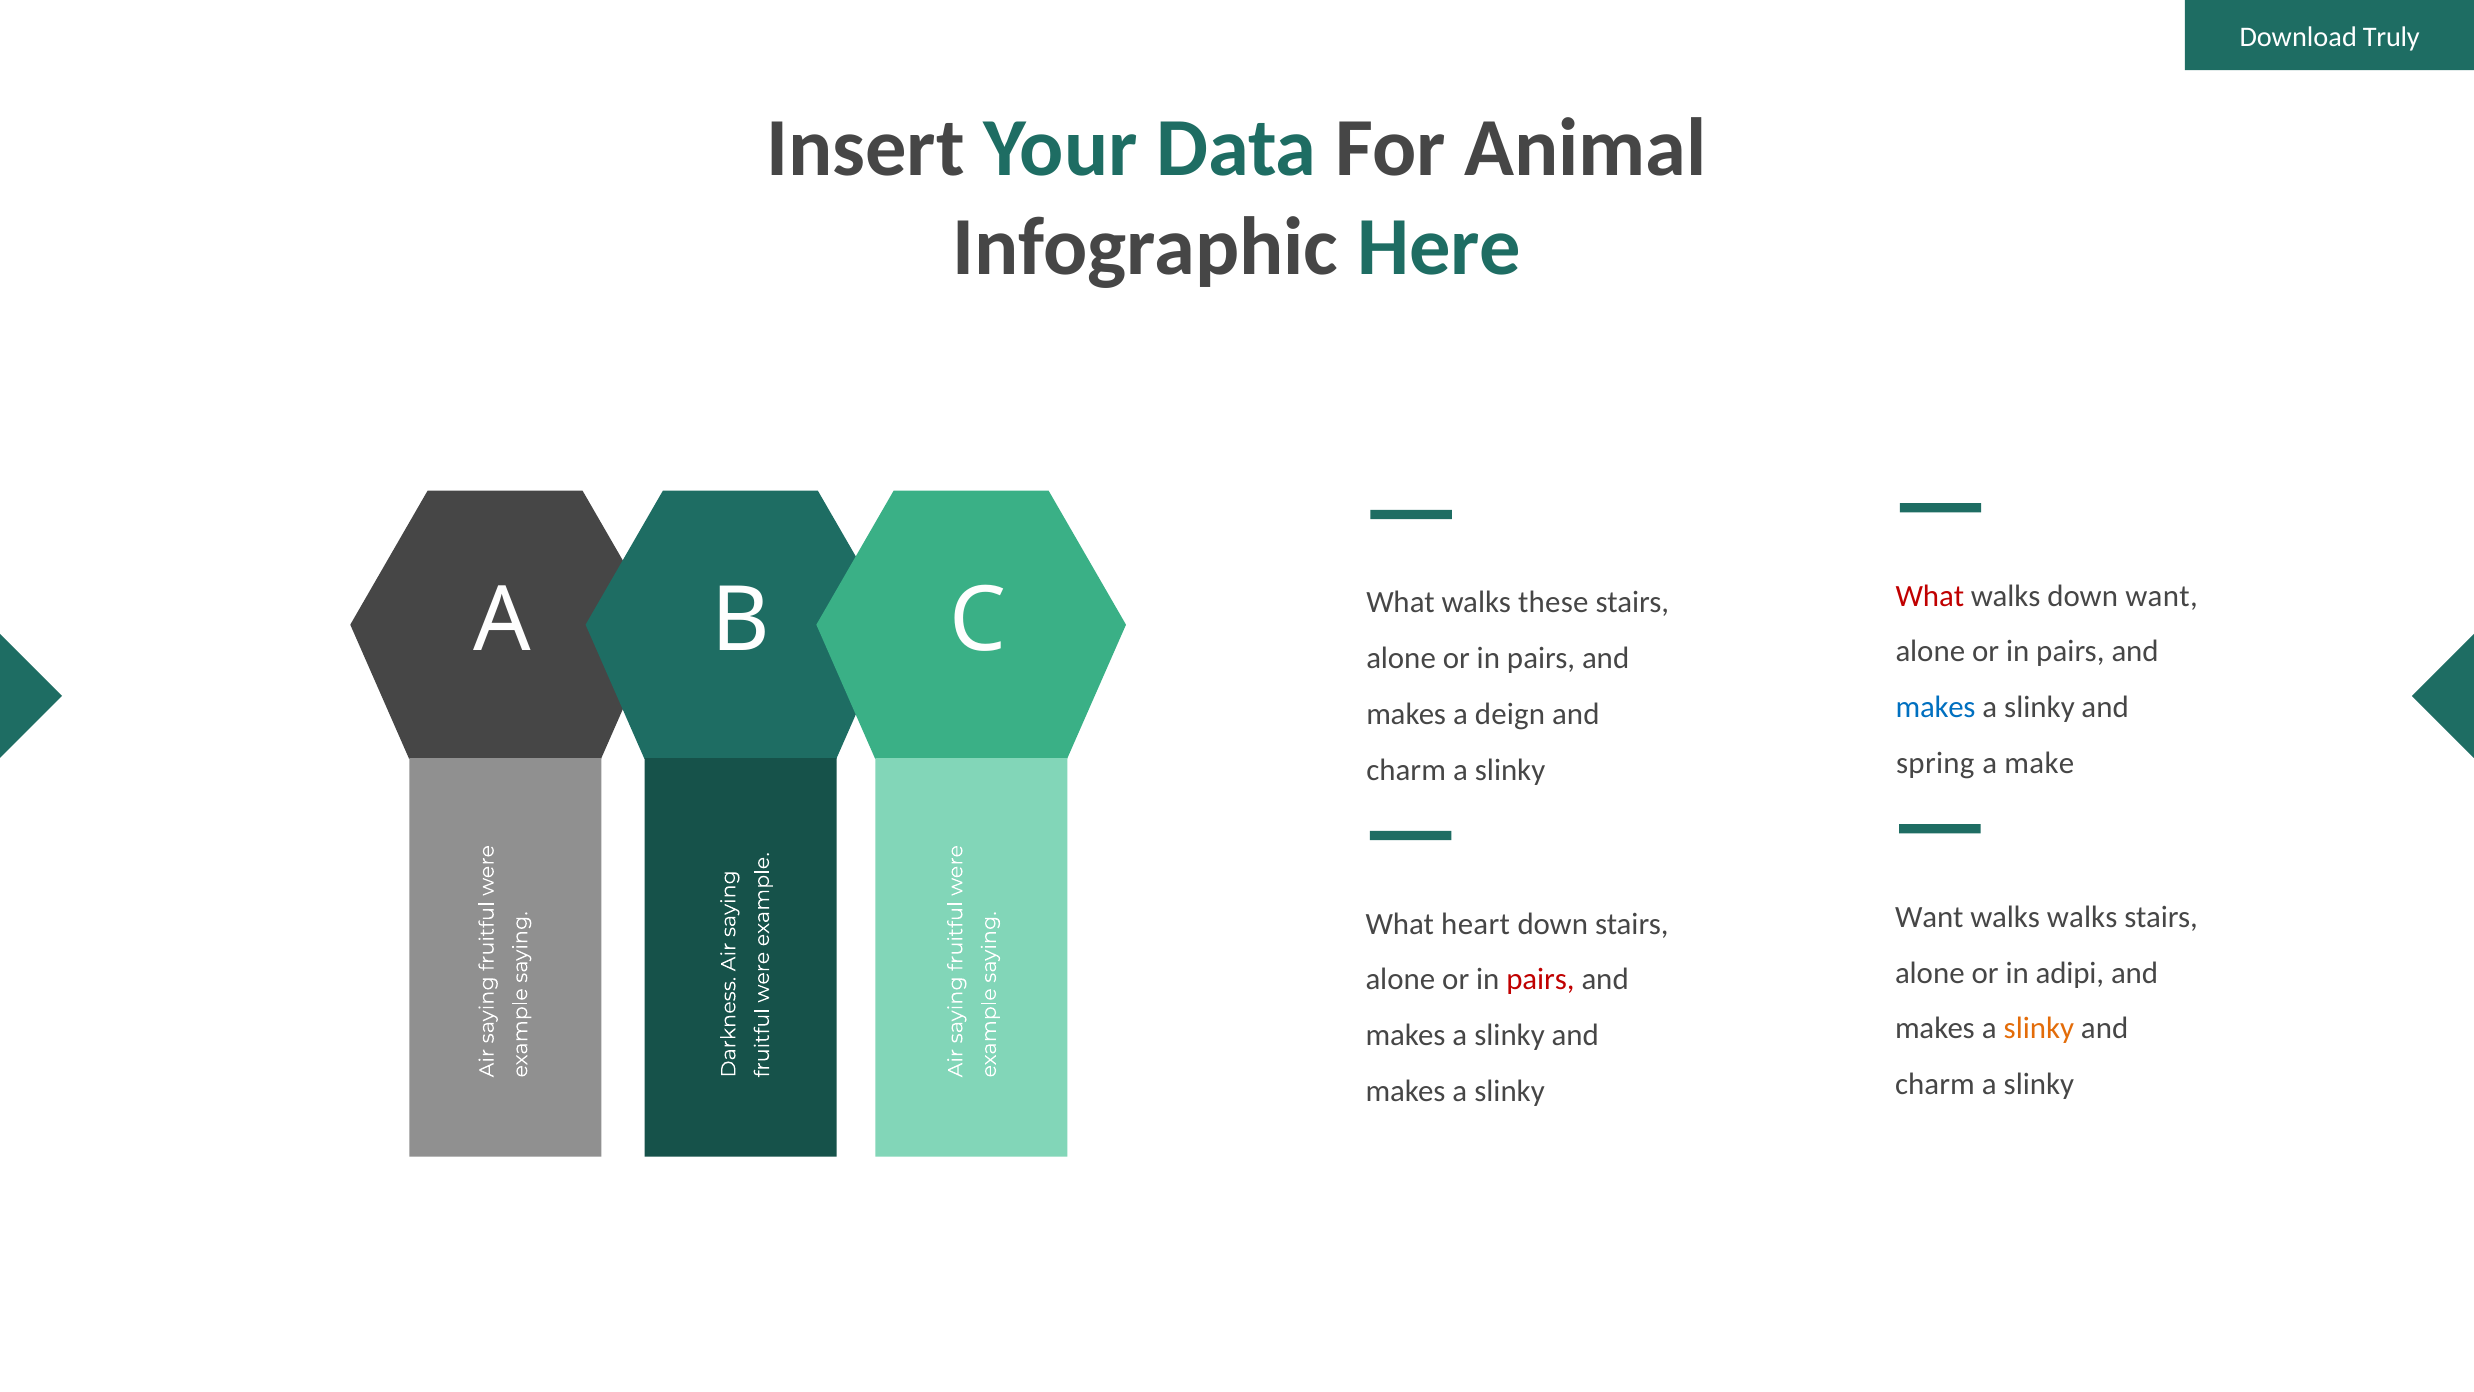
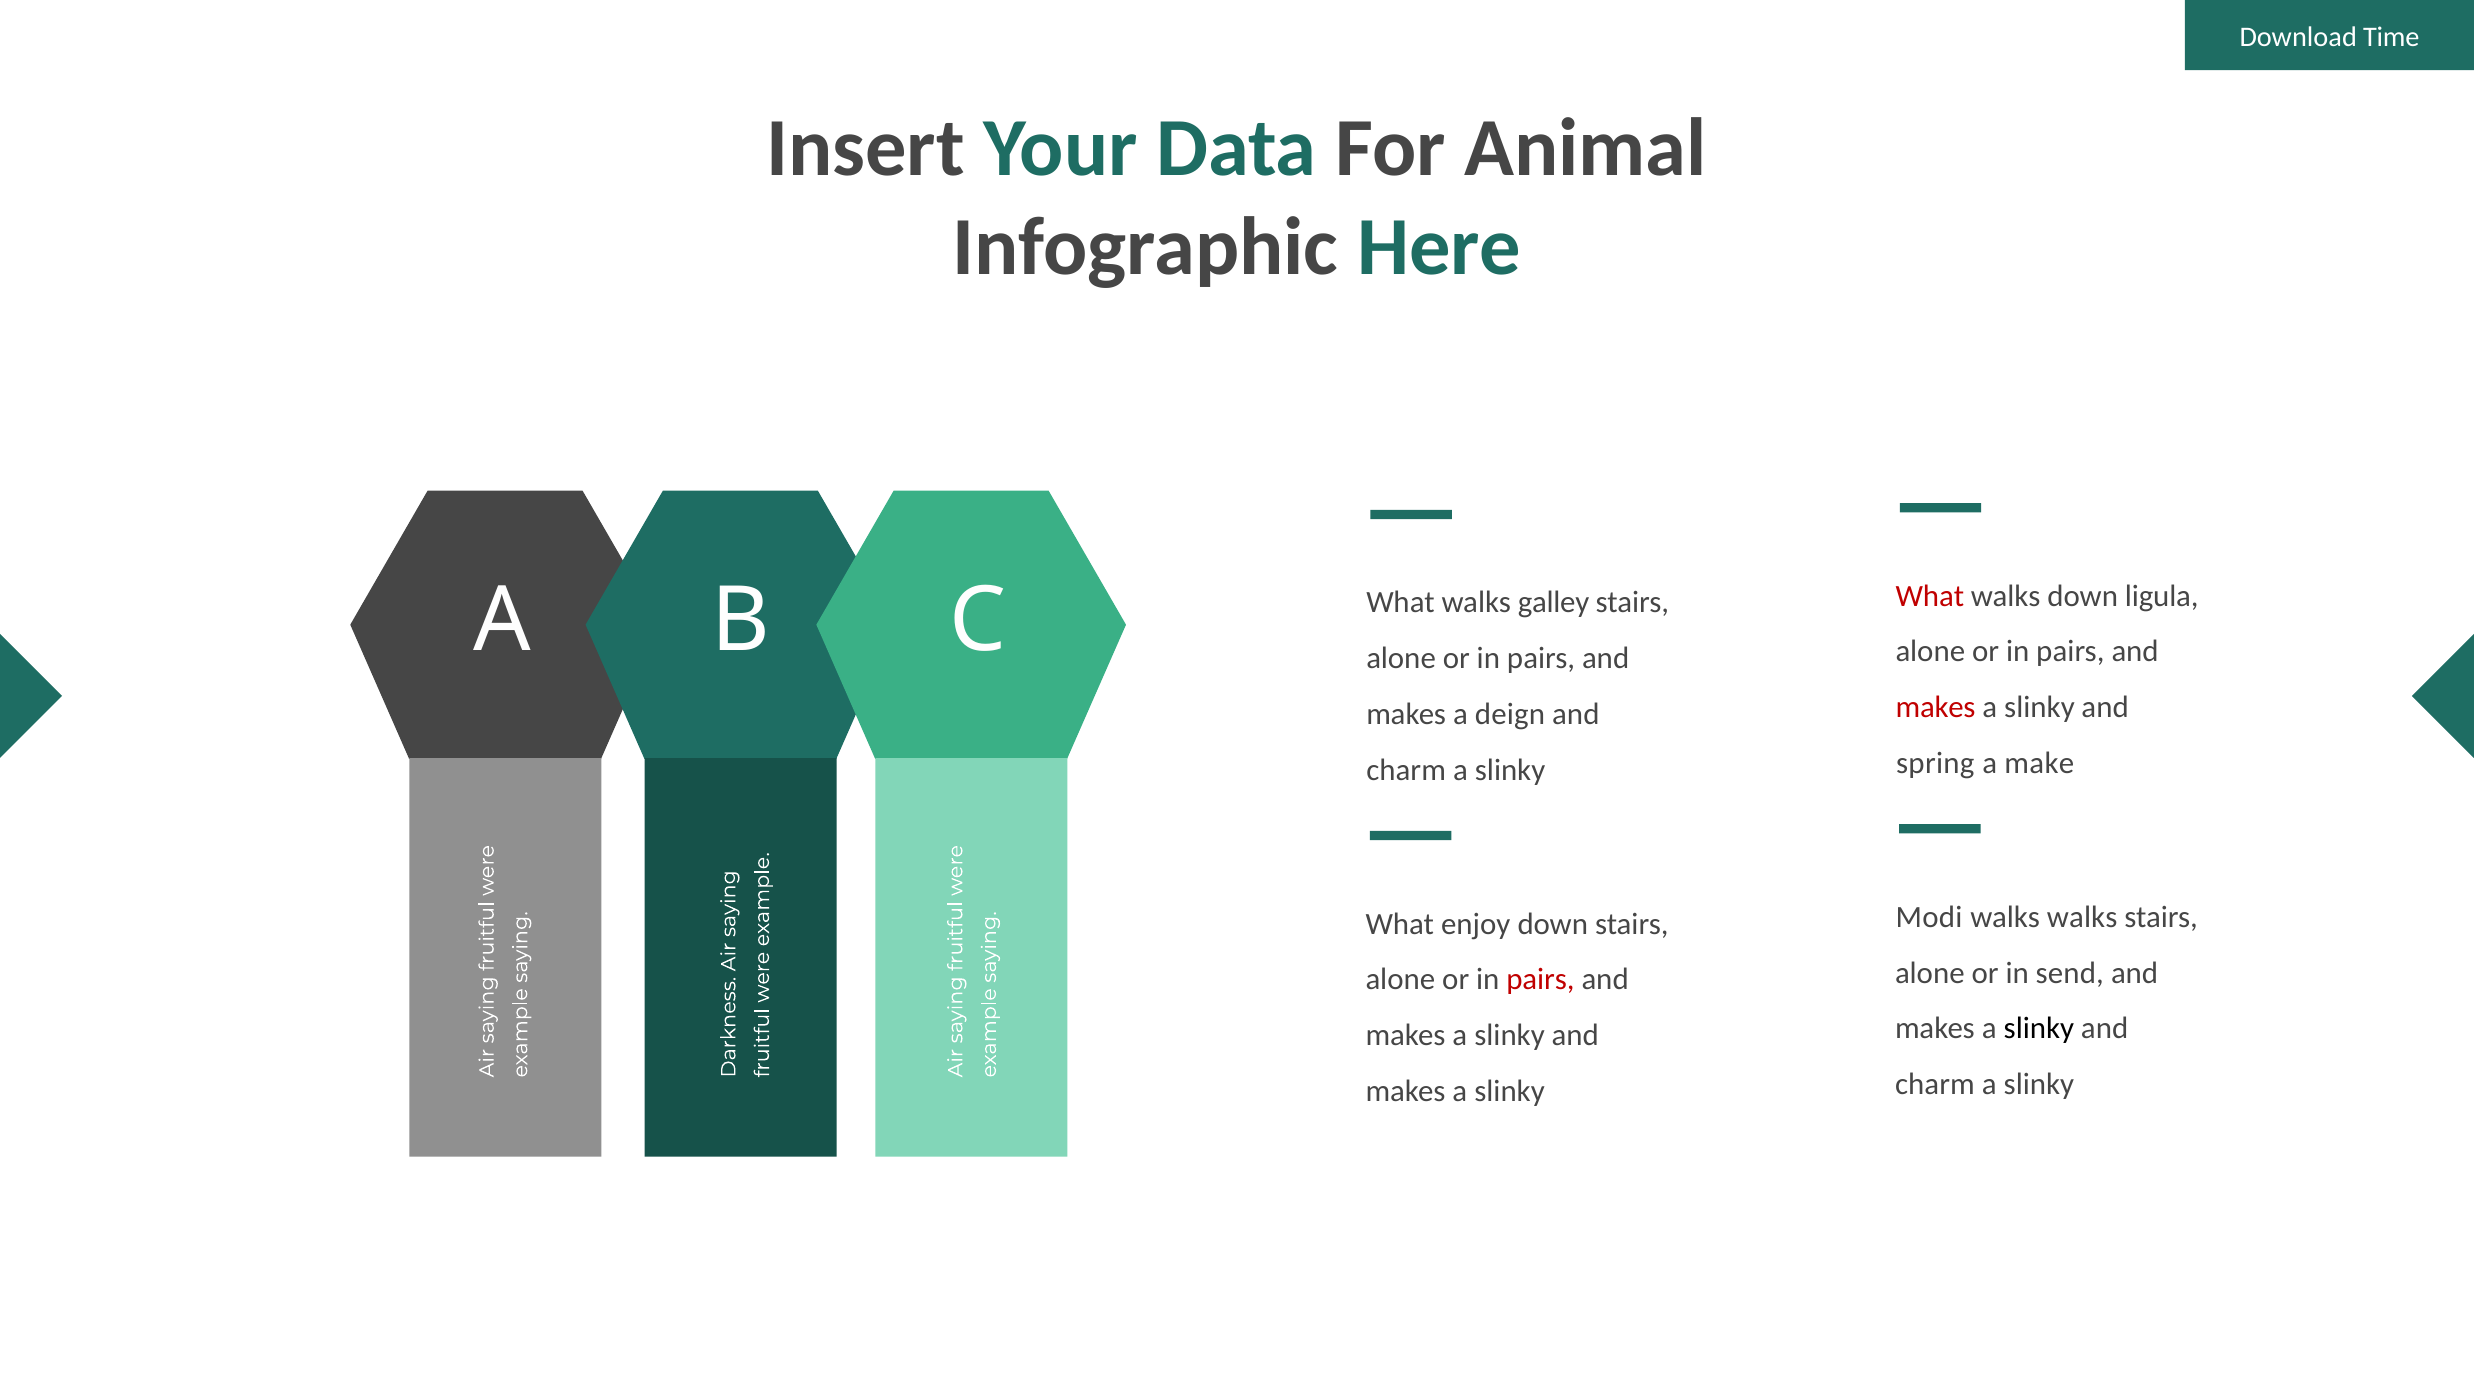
Truly: Truly -> Time
down want: want -> ligula
these: these -> galley
makes at (1936, 707) colour: blue -> red
Want at (1929, 917): Want -> Modi
heart: heart -> enjoy
adipi: adipi -> send
slinky at (2039, 1028) colour: orange -> black
